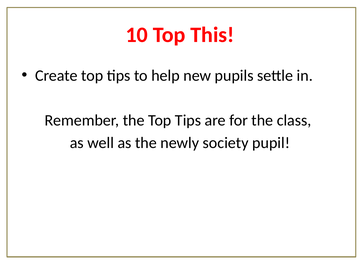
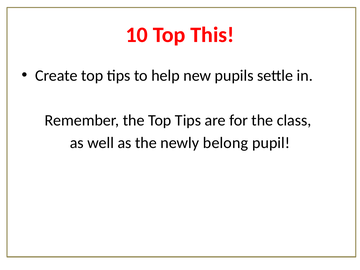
society: society -> belong
